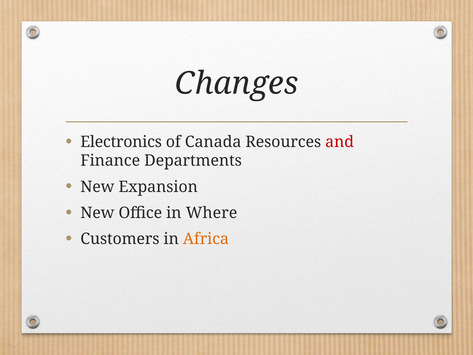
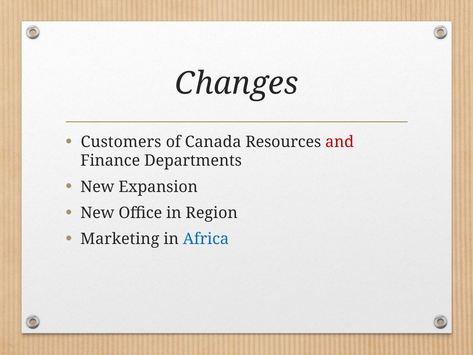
Electronics: Electronics -> Customers
Where: Where -> Region
Customers: Customers -> Marketing
Africa colour: orange -> blue
